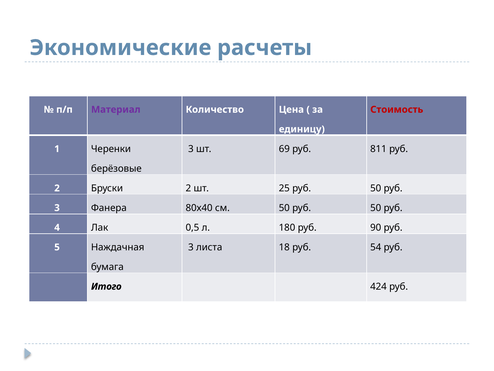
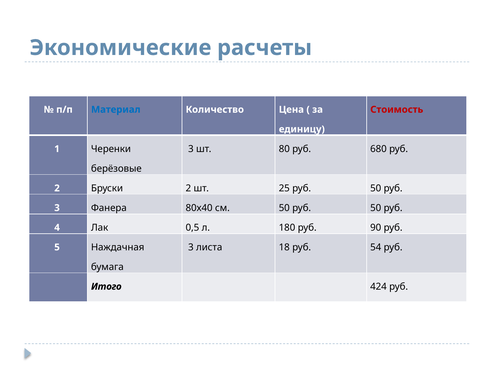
Материал colour: purple -> blue
69: 69 -> 80
811: 811 -> 680
